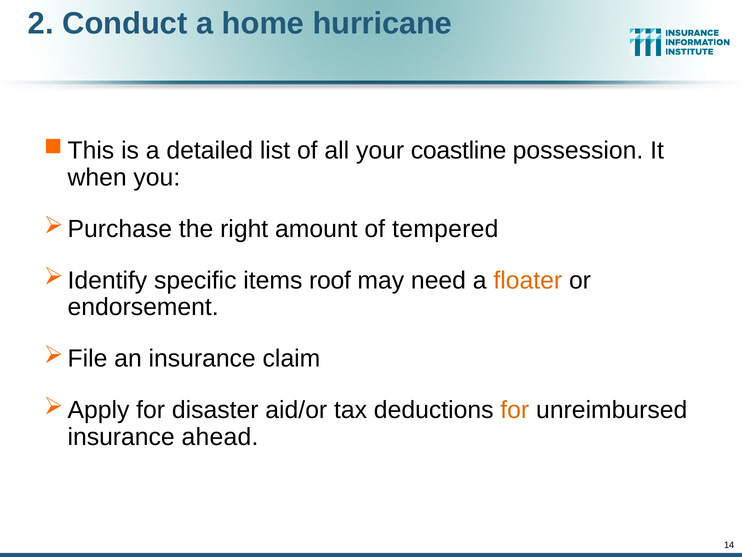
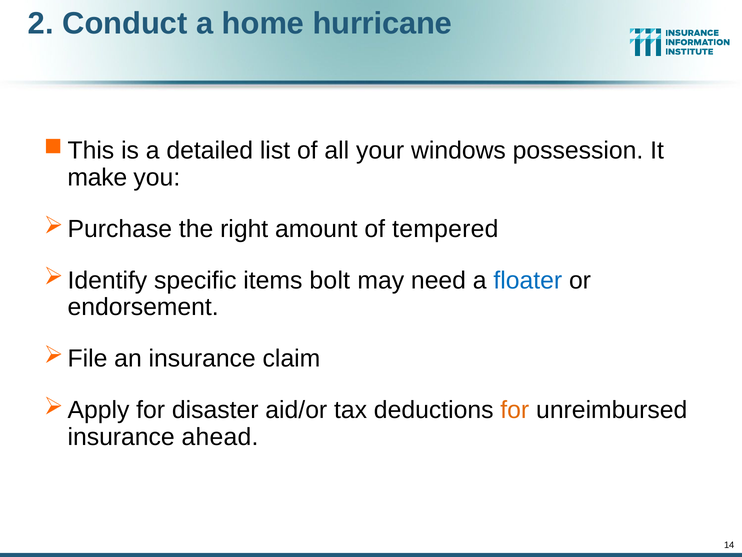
coastline: coastline -> windows
when: when -> make
roof: roof -> bolt
floater colour: orange -> blue
